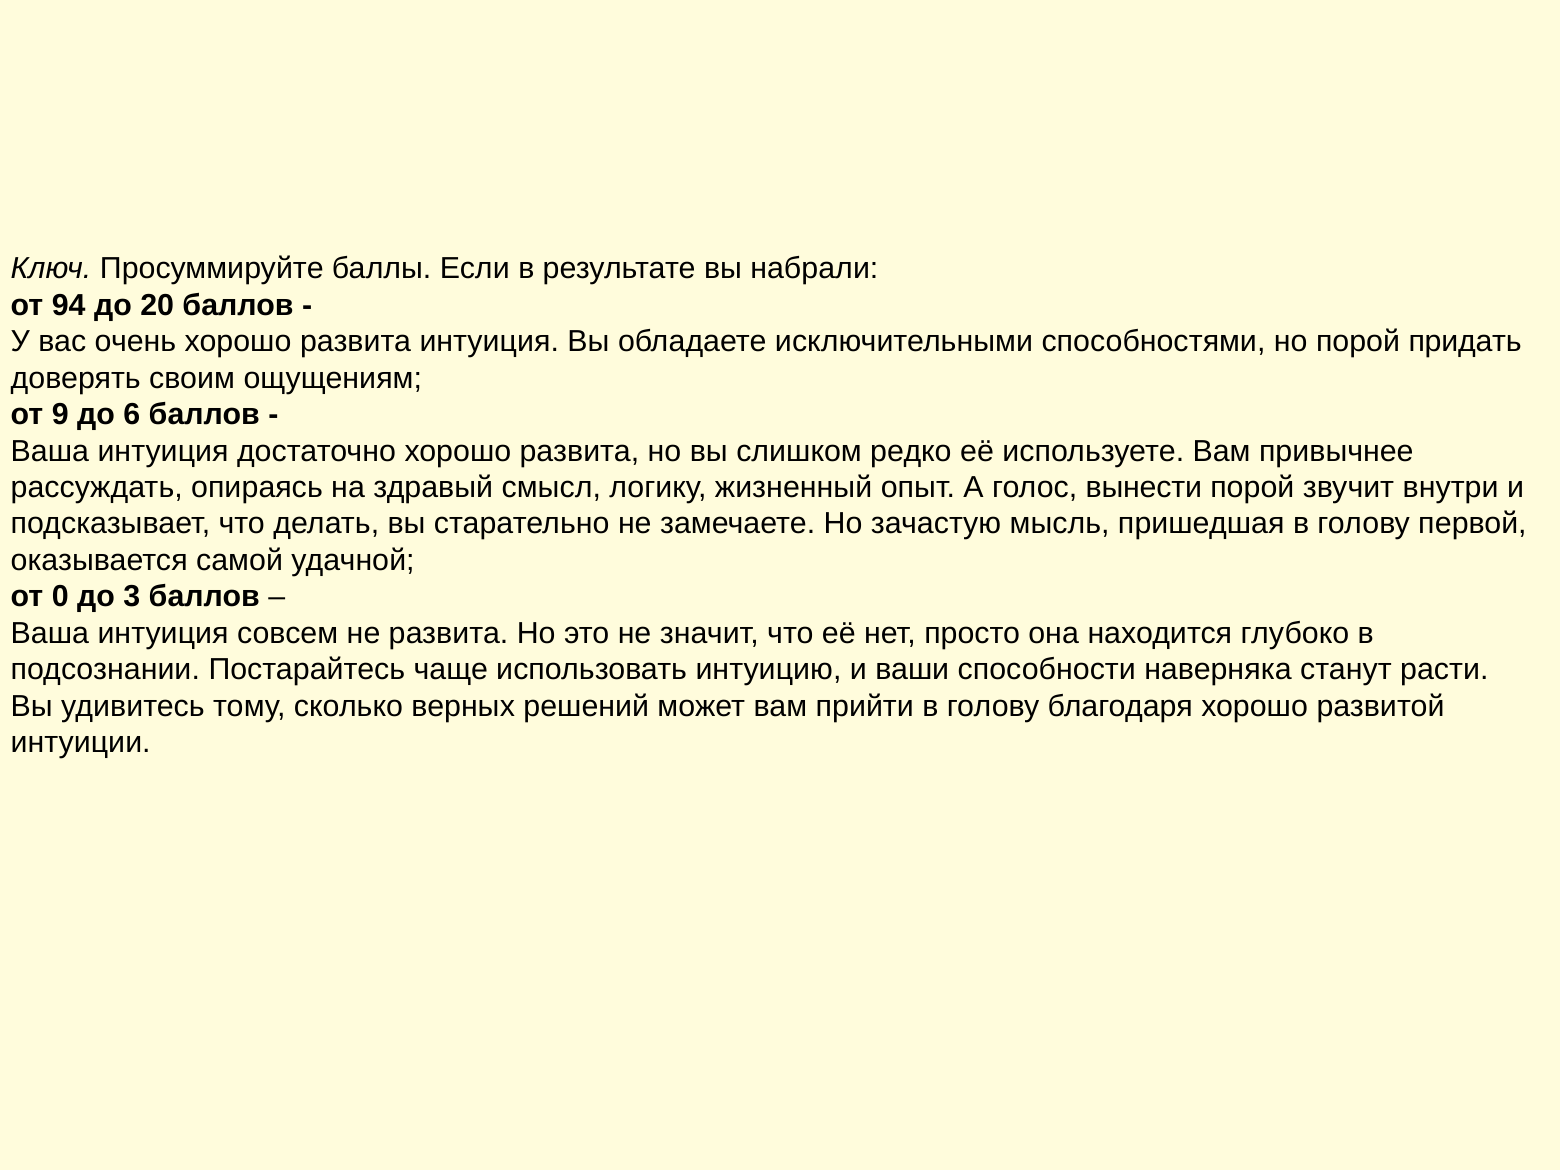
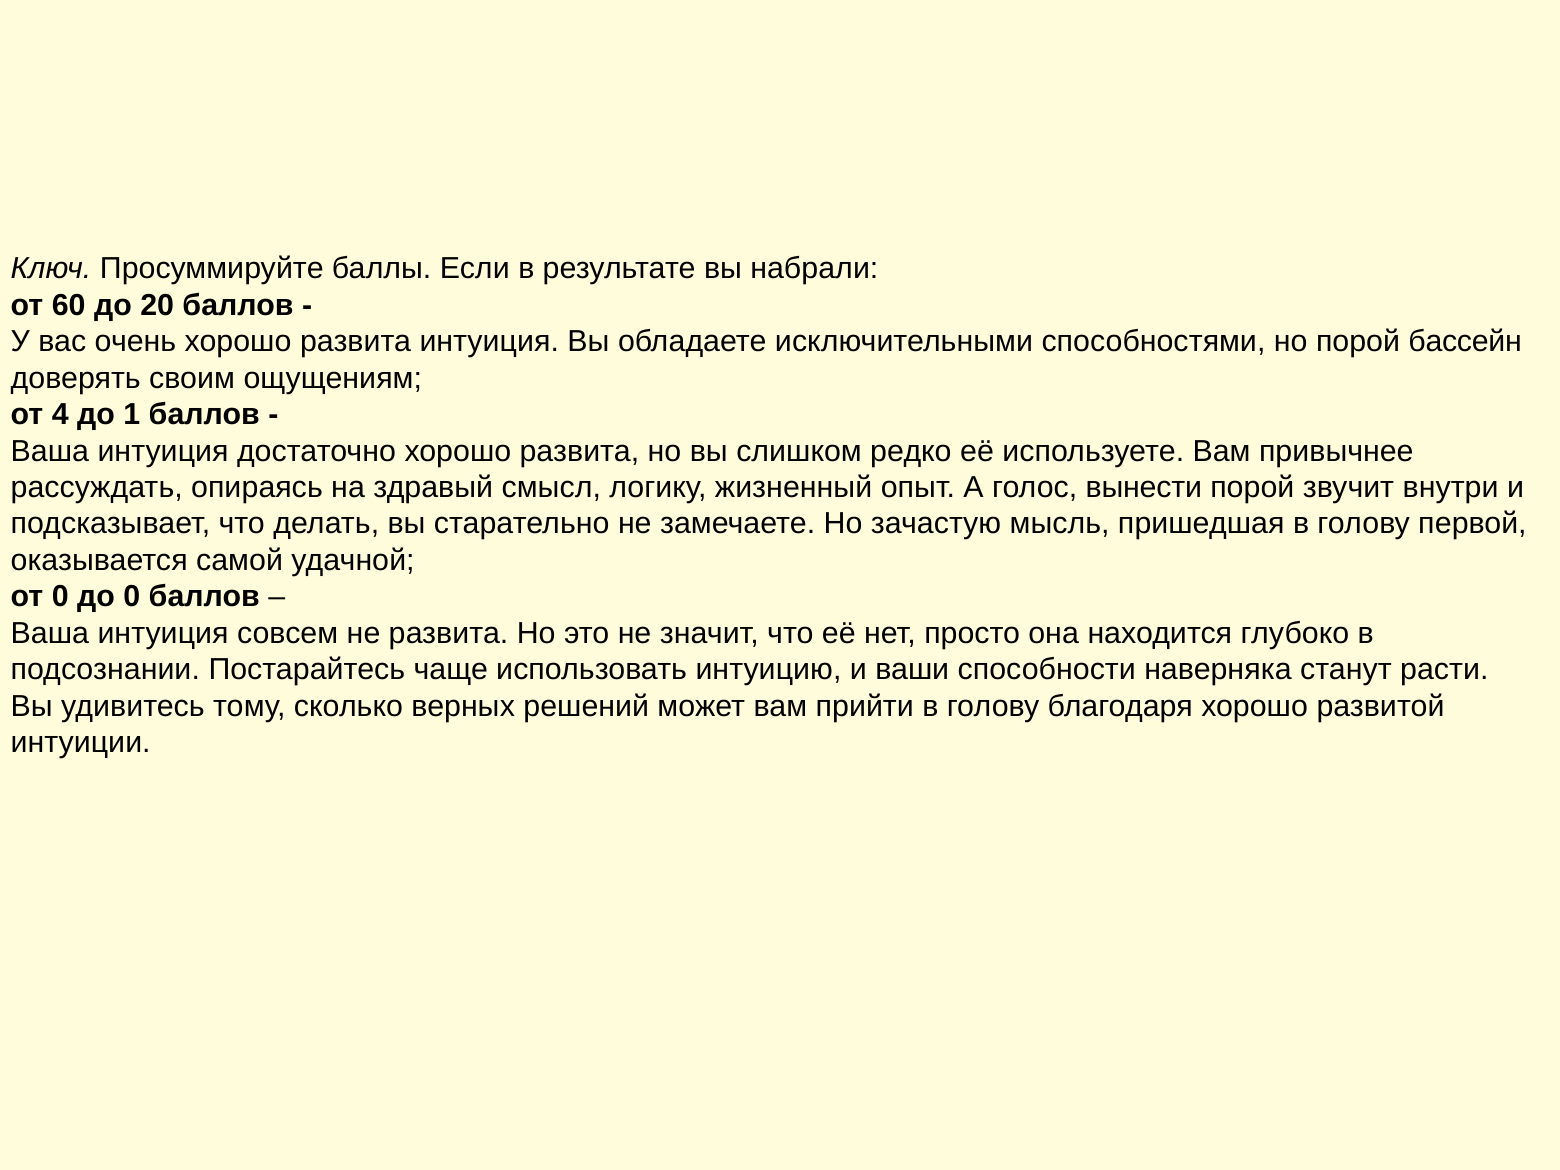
94: 94 -> 60
придать: придать -> бассейн
9: 9 -> 4
6: 6 -> 1
до 3: 3 -> 0
